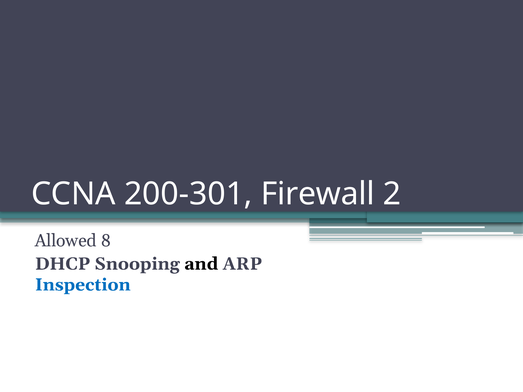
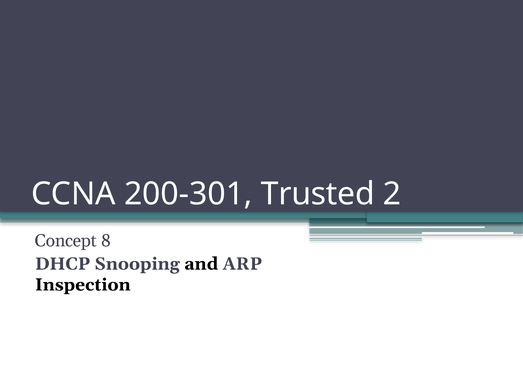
Firewall: Firewall -> Trusted
Allowed: Allowed -> Concept
Inspection colour: blue -> black
